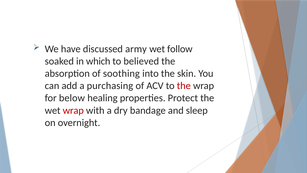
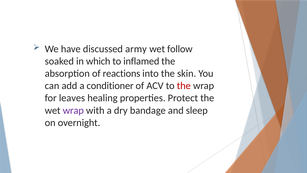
believed: believed -> inflamed
soothing: soothing -> reactions
purchasing: purchasing -> conditioner
below: below -> leaves
wrap at (73, 110) colour: red -> purple
